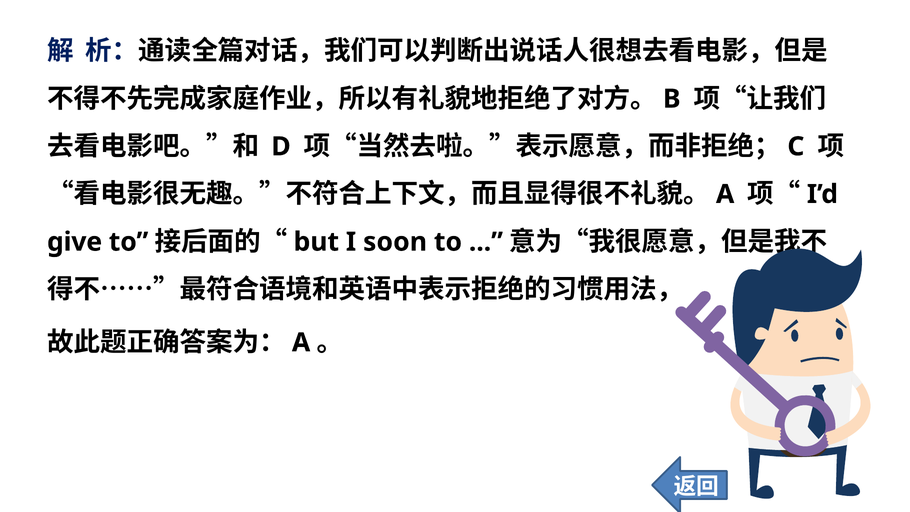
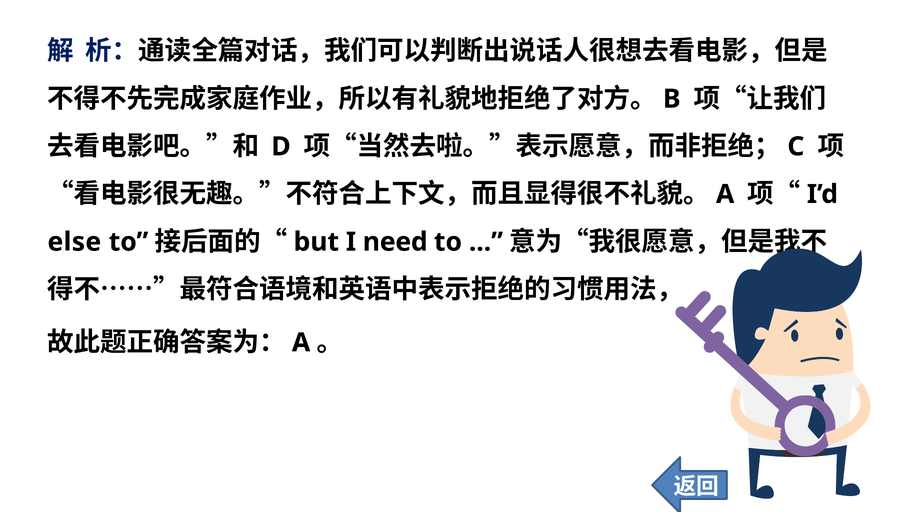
give: give -> else
soon: soon -> need
